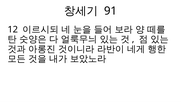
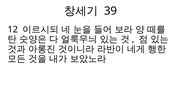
91: 91 -> 39
